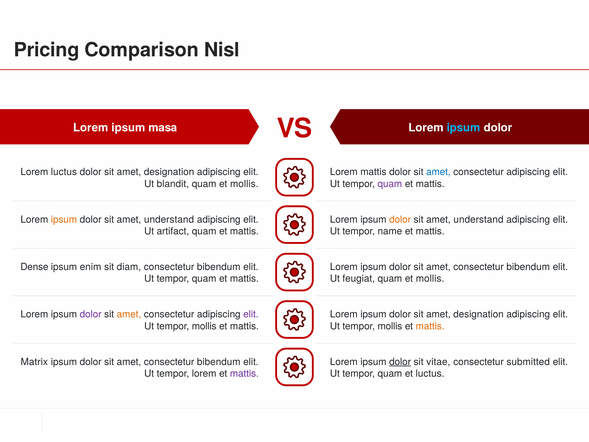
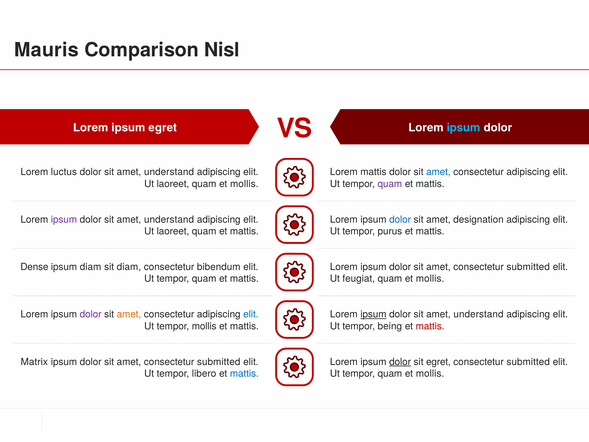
Pricing: Pricing -> Mauris
ipsum masa: masa -> egret
designation at (169, 172): designation -> understand
blandit at (173, 184): blandit -> laoreet
ipsum at (64, 219) colour: orange -> purple
dolor at (400, 219) colour: orange -> blue
understand at (478, 219): understand -> designation
artifact at (173, 231): artifact -> laoreet
name: name -> purus
ipsum enim: enim -> diam
bibendum at (528, 267): bibendum -> submitted
elit at (251, 314) colour: purple -> blue
ipsum at (373, 314) underline: none -> present
designation at (479, 314): designation -> understand
mollis at (390, 326): mollis -> being
mattis at (430, 326) colour: orange -> red
bibendum at (219, 362): bibendum -> submitted
sit vitae: vitae -> egret
tempor lorem: lorem -> libero
mattis at (244, 373) colour: purple -> blue
tempor quam et luctus: luctus -> mollis
